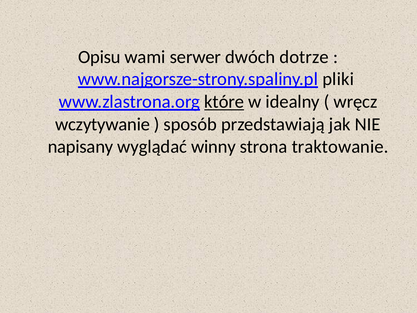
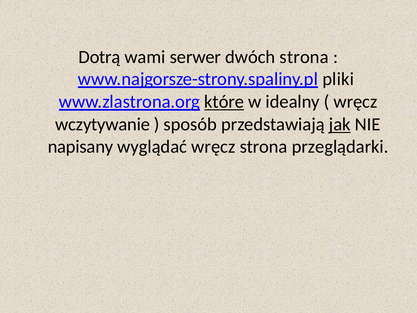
Opisu: Opisu -> Dotrą
dwóch dotrze: dotrze -> strona
jak underline: none -> present
wyglądać winny: winny -> wręcz
traktowanie: traktowanie -> przeglądarki
